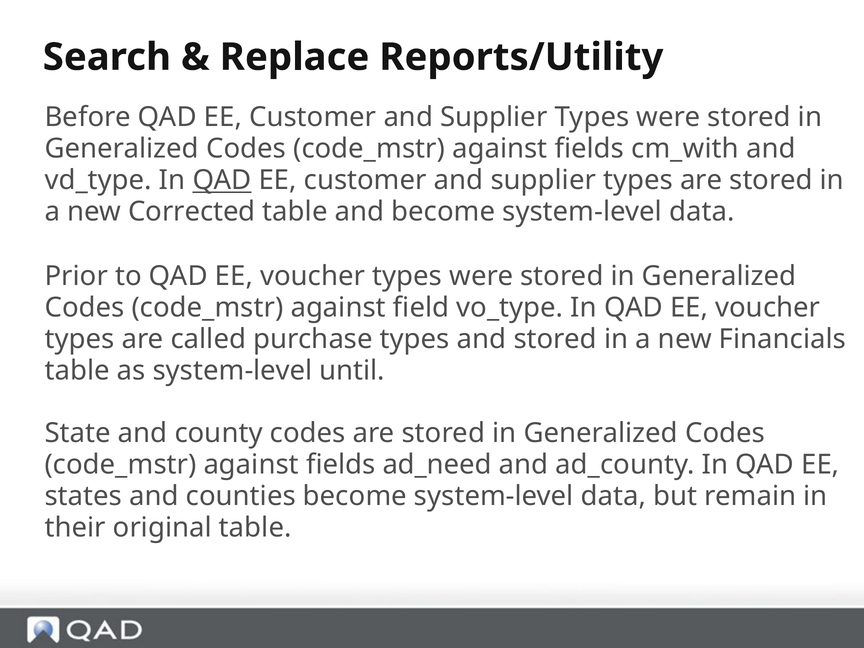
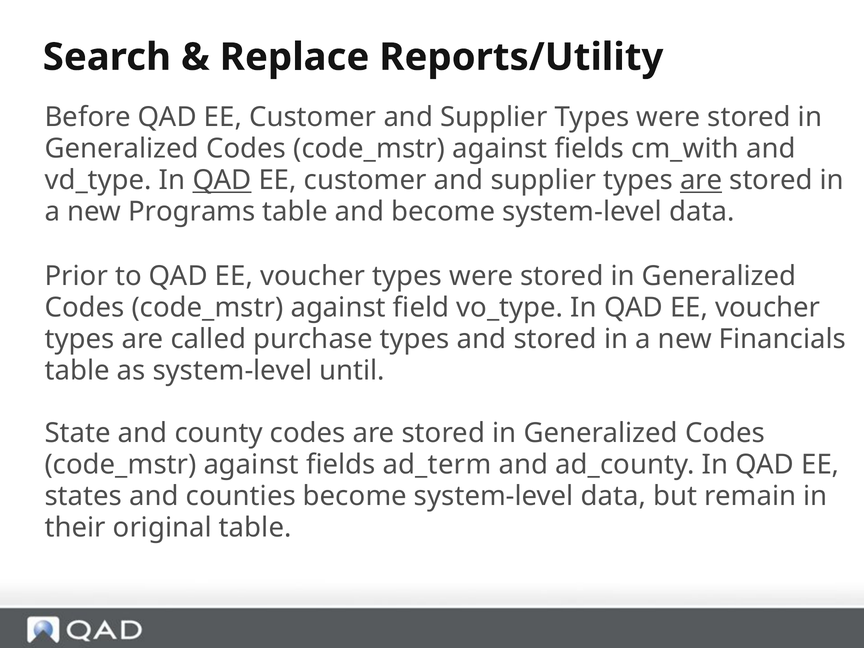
are at (701, 180) underline: none -> present
Corrected: Corrected -> Programs
ad_need: ad_need -> ad_term
